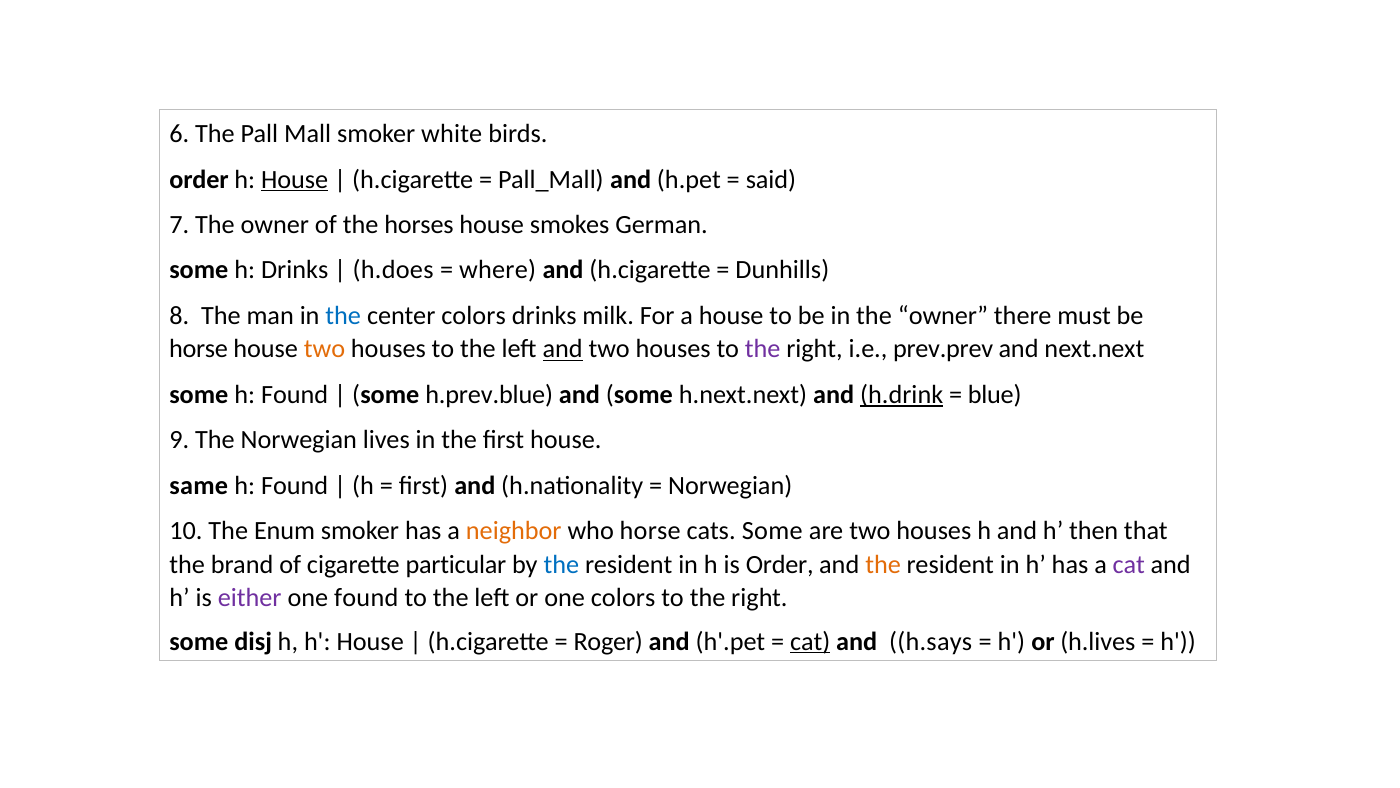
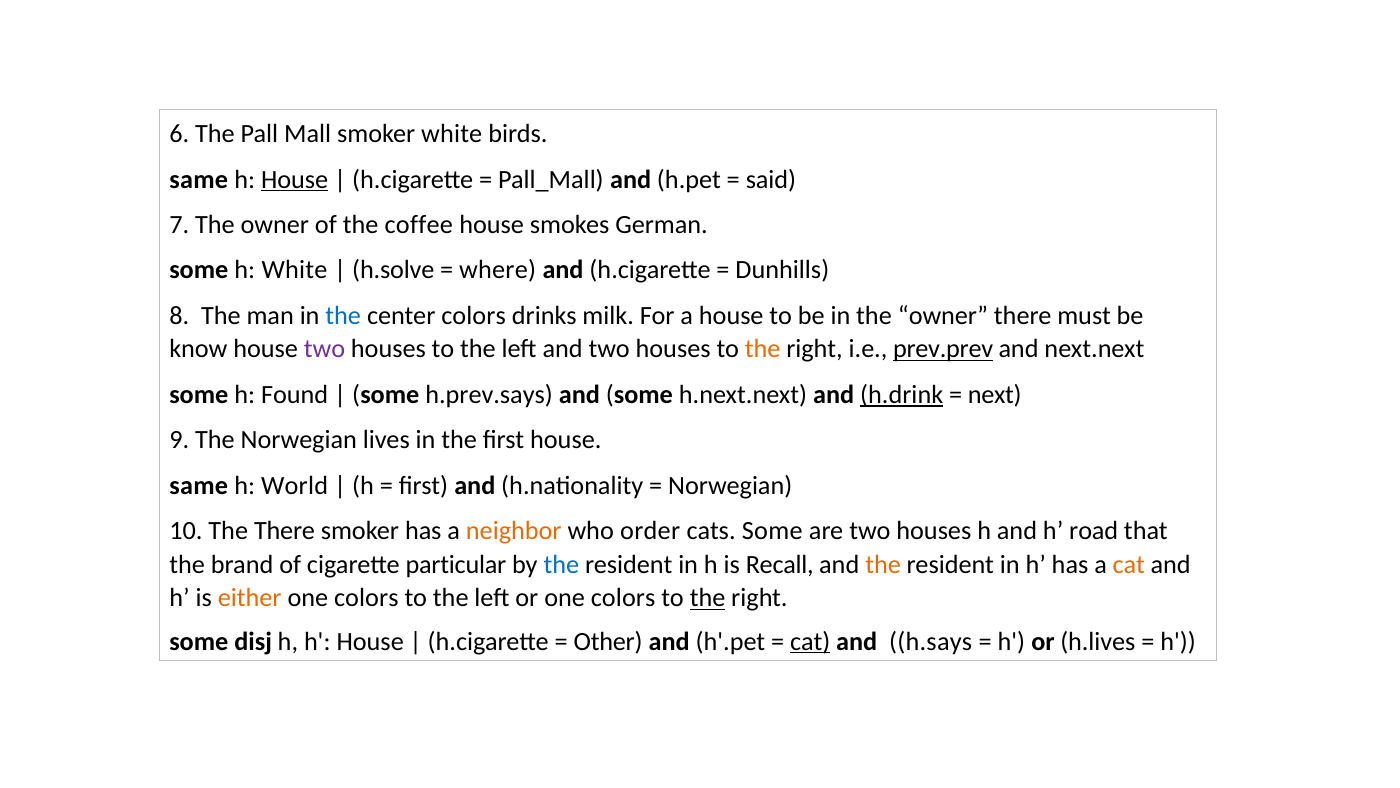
order at (199, 179): order -> same
horses: horses -> coffee
h Drinks: Drinks -> White
h.does: h.does -> h.solve
horse at (199, 349): horse -> know
two at (325, 349) colour: orange -> purple
and at (563, 349) underline: present -> none
the at (763, 349) colour: purple -> orange
prev.prev underline: none -> present
h.prev.blue: h.prev.blue -> h.prev.says
blue: blue -> next
Found at (295, 485): Found -> World
The Enum: Enum -> There
who horse: horse -> order
then: then -> road
is Order: Order -> Recall
cat at (1129, 564) colour: purple -> orange
either colour: purple -> orange
found at (366, 598): found -> colors
the at (708, 598) underline: none -> present
Roger: Roger -> Other
